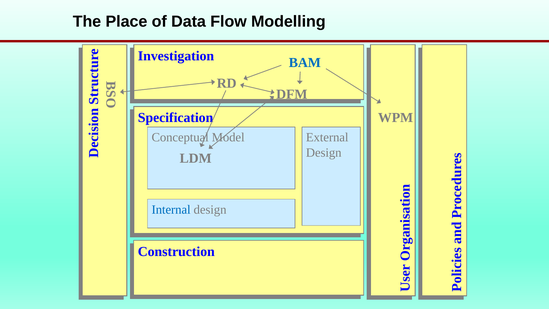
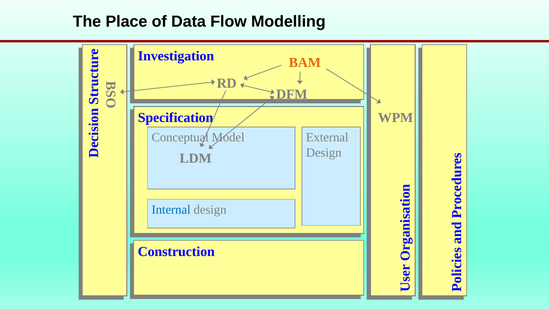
BAM colour: blue -> orange
